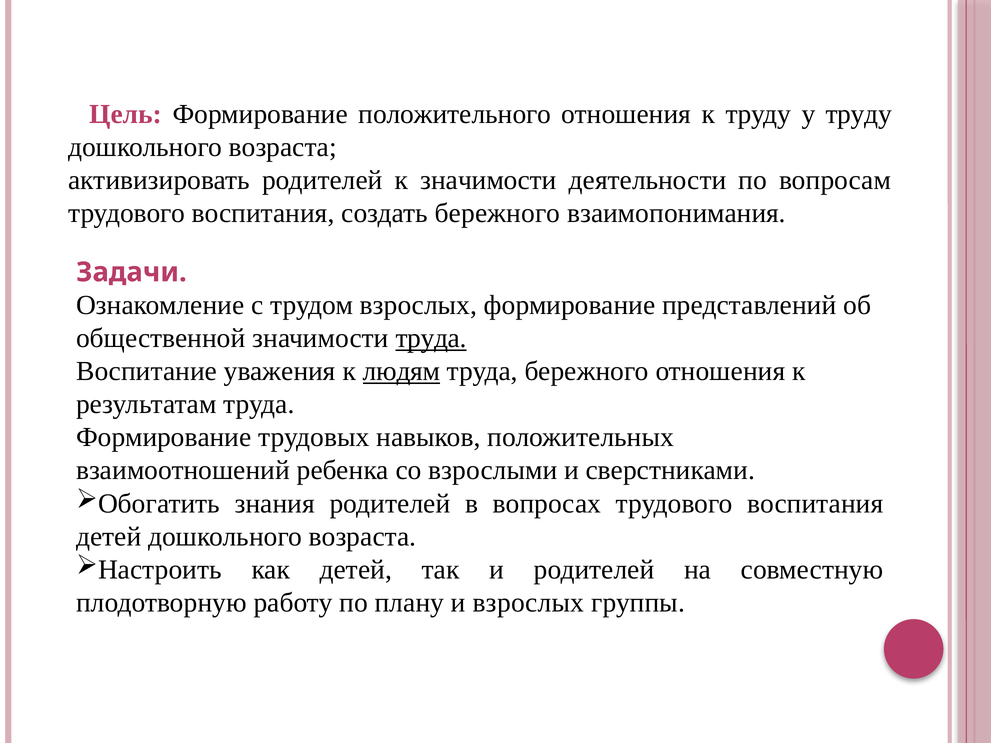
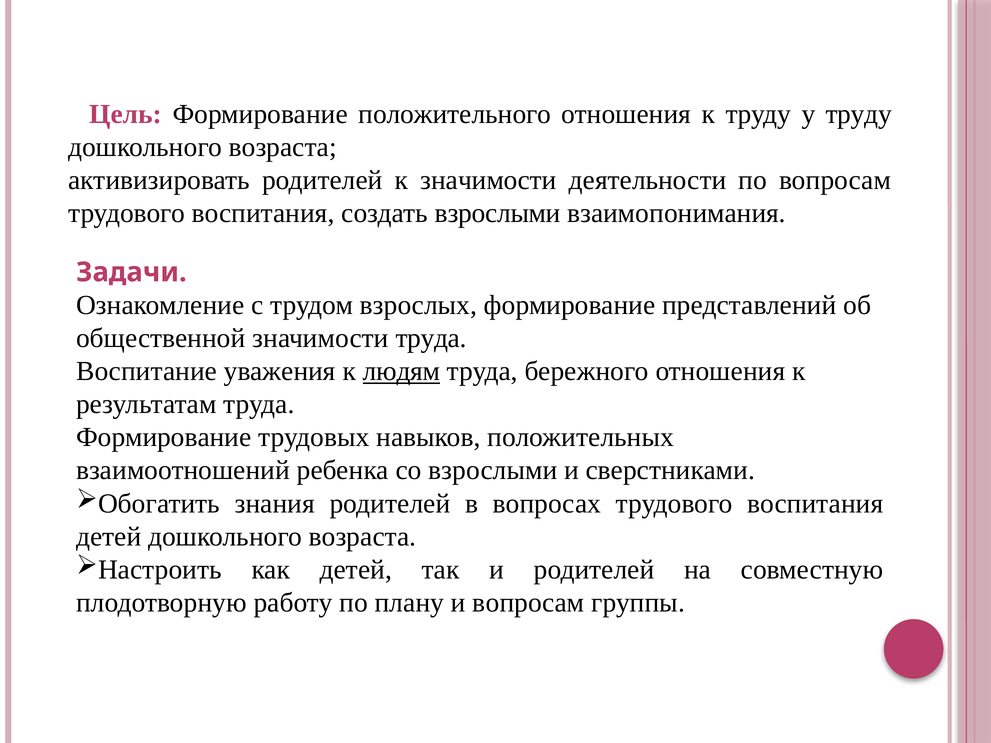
создать бережного: бережного -> взрослыми
труда at (431, 338) underline: present -> none
и взрослых: взрослых -> вопросам
